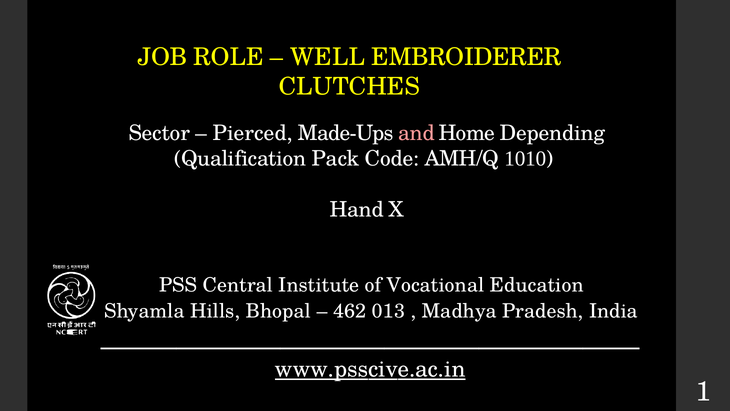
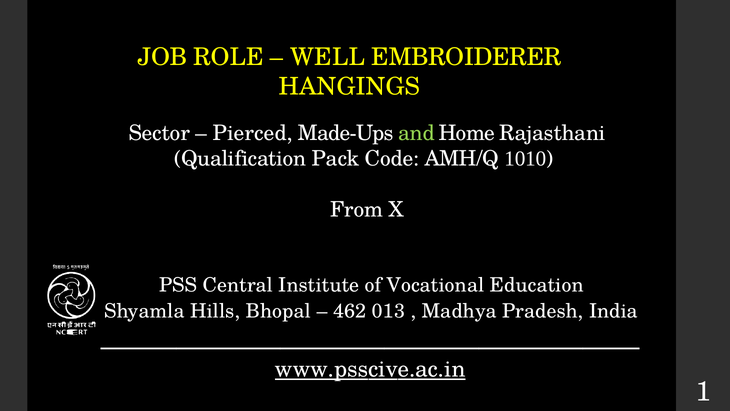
CLUTCHES: CLUTCHES -> HANGINGS
and colour: pink -> light green
Depending: Depending -> Rajasthani
Hand: Hand -> From
